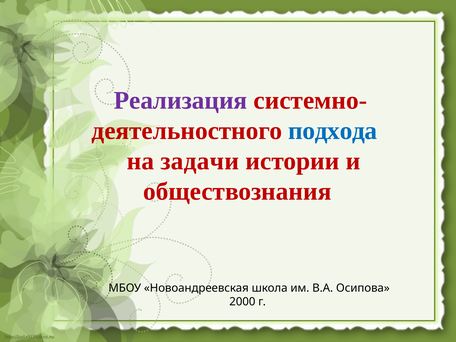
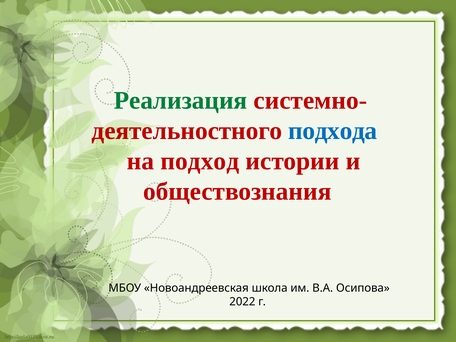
Реализация colour: purple -> green
задачи: задачи -> подход
2000: 2000 -> 2022
